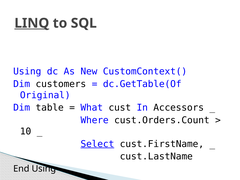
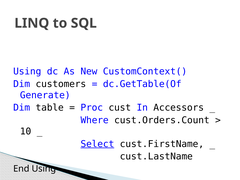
LINQ underline: present -> none
Original: Original -> Generate
What: What -> Proc
